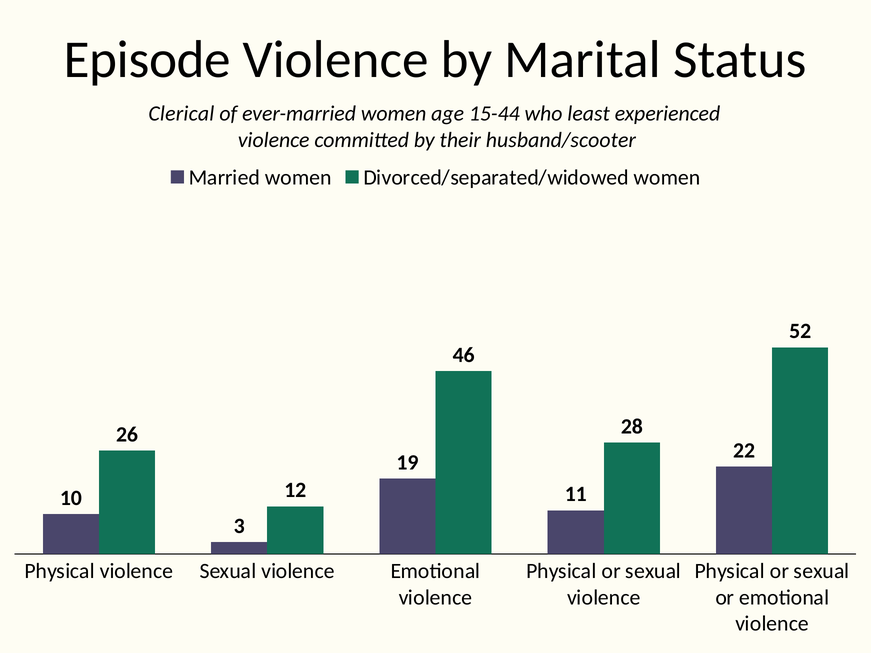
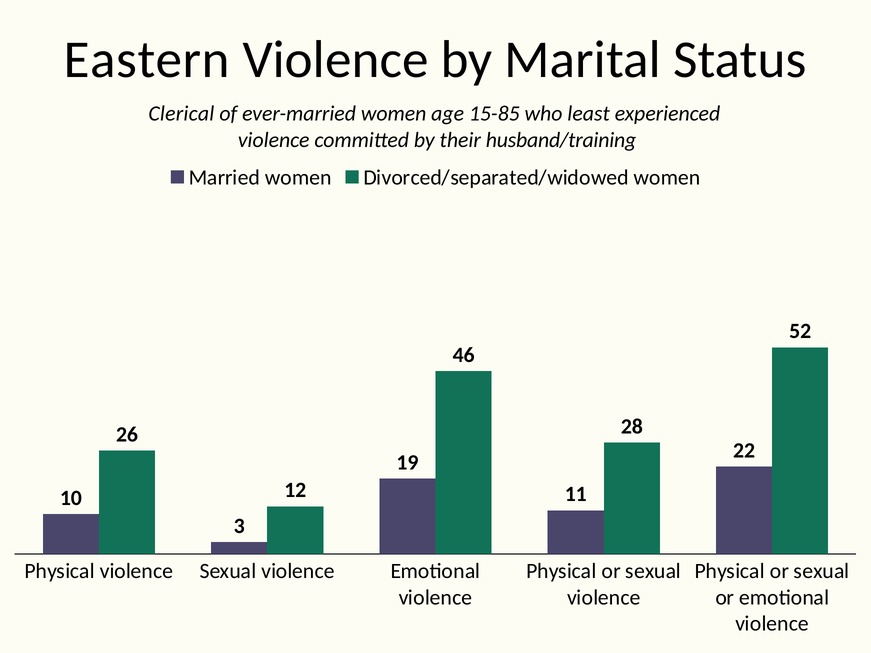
Episode: Episode -> Eastern
15-44: 15-44 -> 15-85
husband/scooter: husband/scooter -> husband/training
